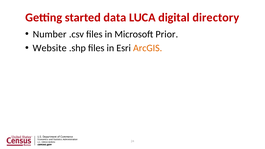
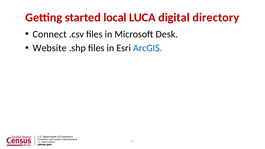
data: data -> local
Number: Number -> Connect
Prior: Prior -> Desk
ArcGIS colour: orange -> blue
